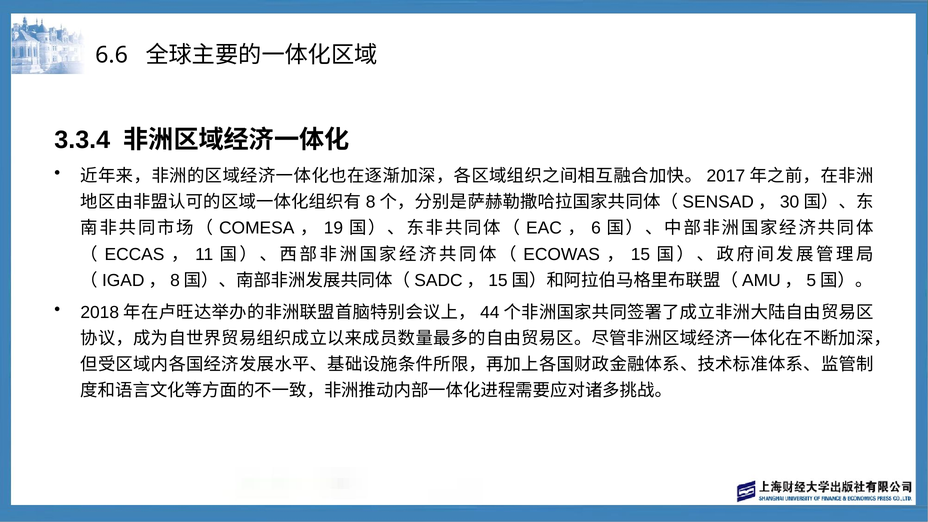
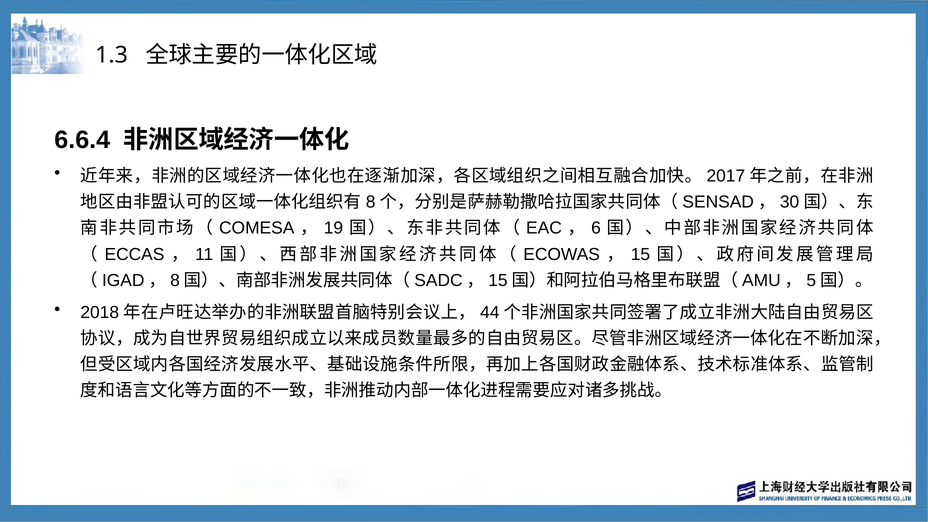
6.6: 6.6 -> 1.3
3.3.4: 3.3.4 -> 6.6.4
